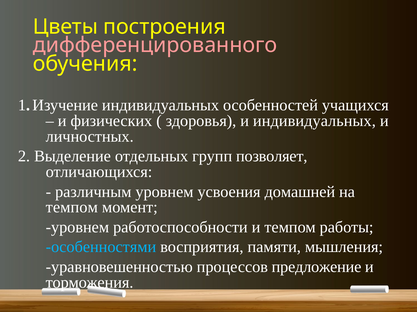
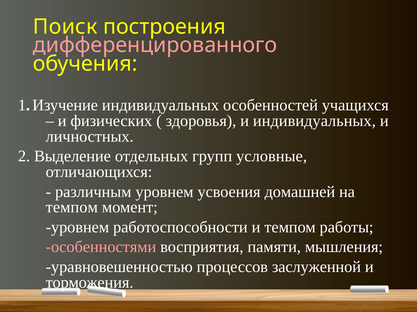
Цветы: Цветы -> Поиск
позволяет: позволяет -> условные
особенностями colour: light blue -> pink
предложение: предложение -> заслуженной
